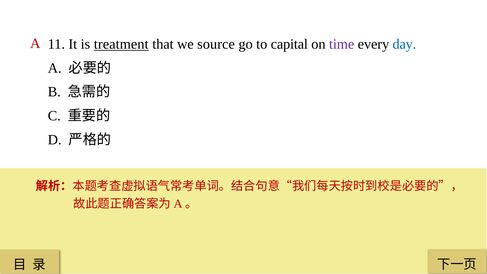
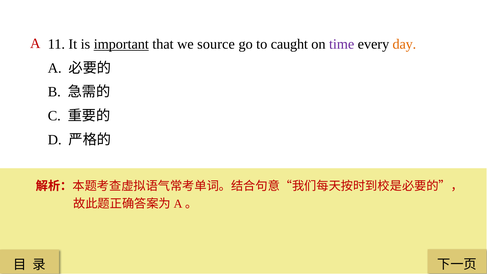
treatment: treatment -> important
capital: capital -> caught
day colour: blue -> orange
